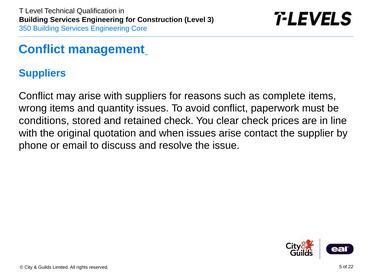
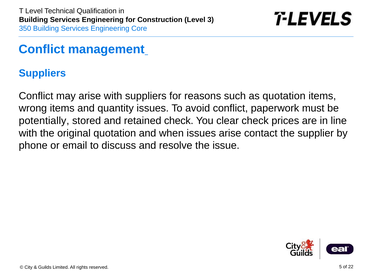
as complete: complete -> quotation
conditions: conditions -> potentially
